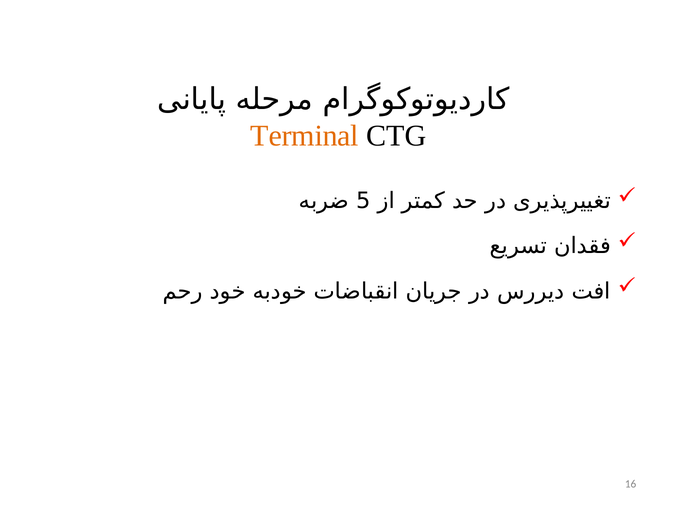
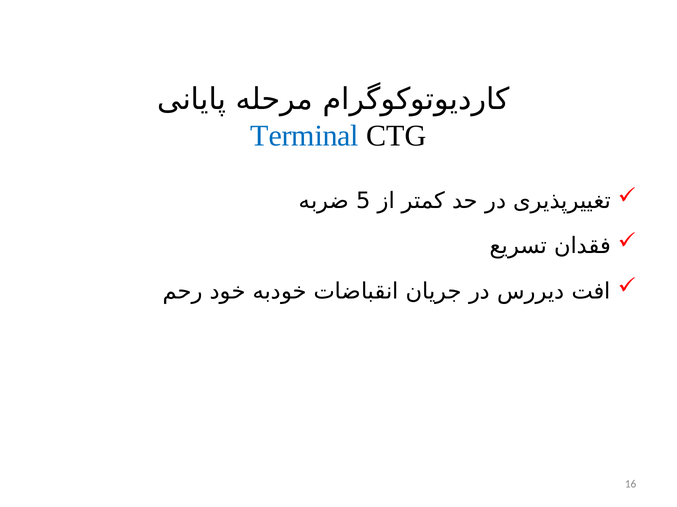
Terminal colour: orange -> blue
